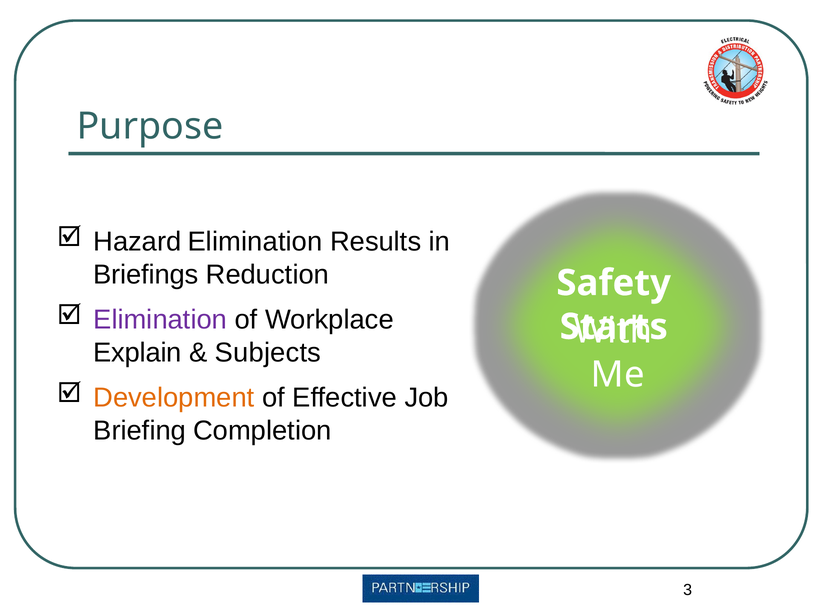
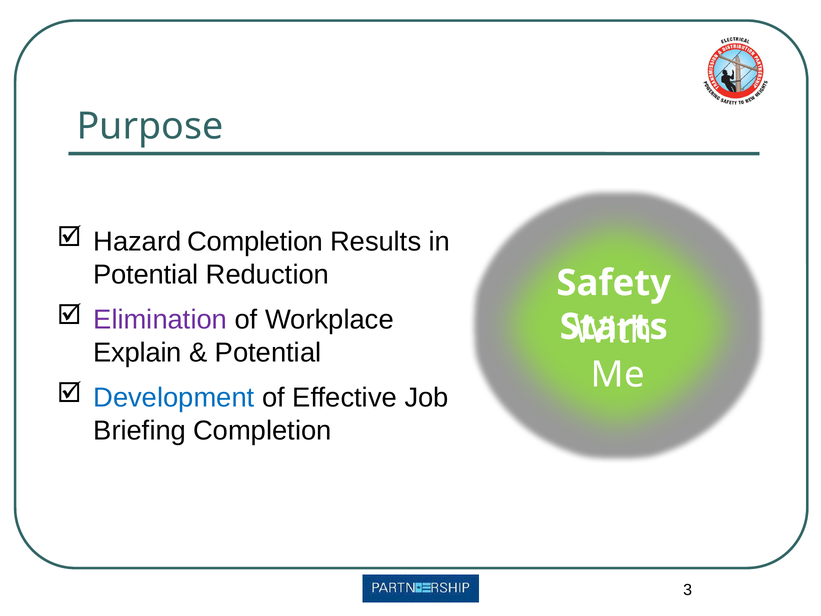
Hazard Elimination: Elimination -> Completion
Briefings at (146, 275): Briefings -> Potential
Subjects at (268, 352): Subjects -> Potential
Development colour: orange -> blue
